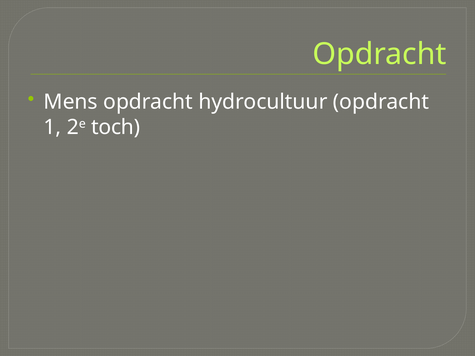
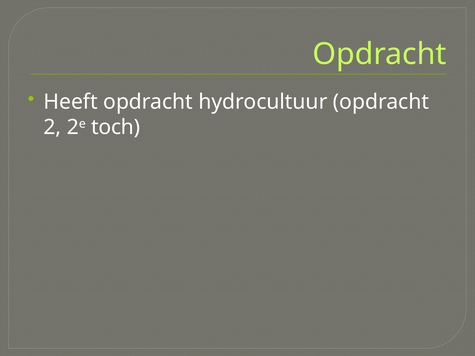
Mens: Mens -> Heeft
1: 1 -> 2
